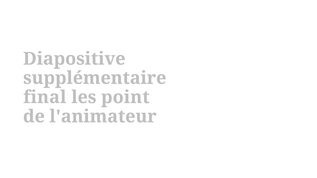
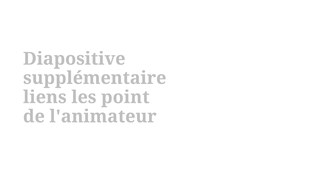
final: final -> liens
